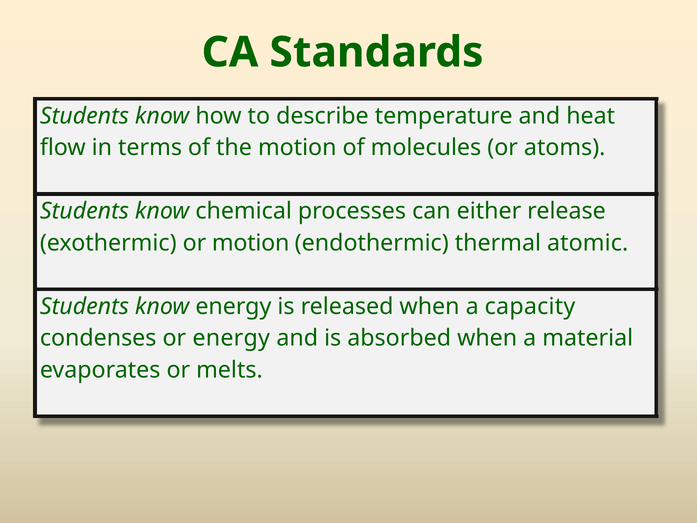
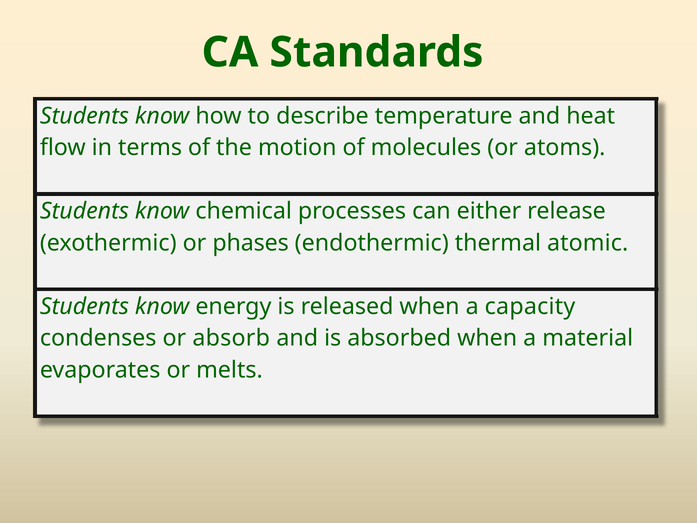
or motion: motion -> phases
or energy: energy -> absorb
